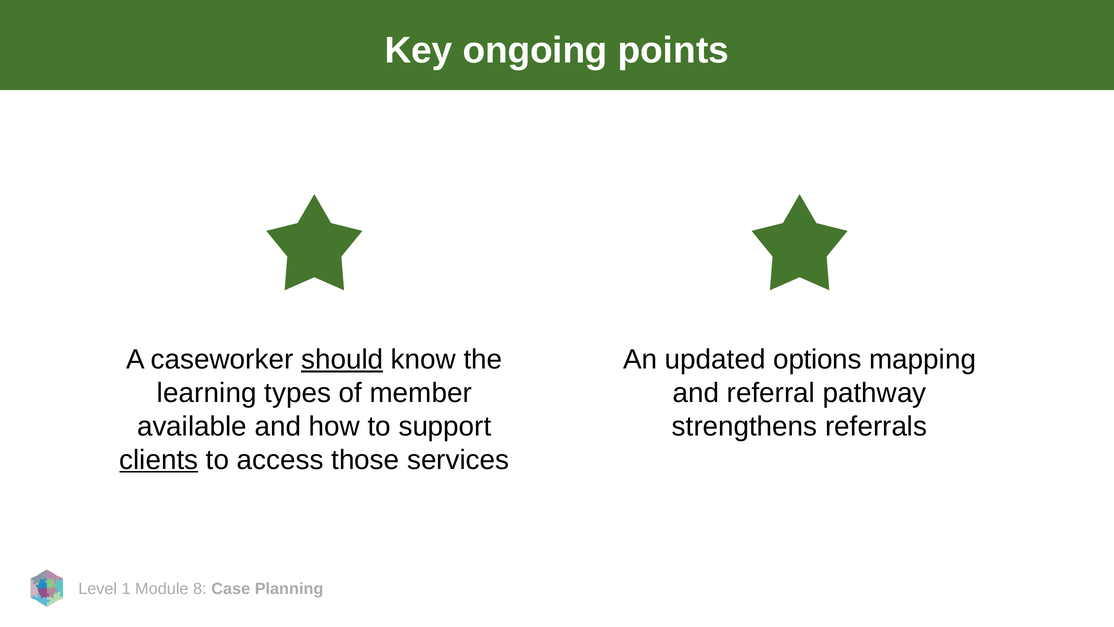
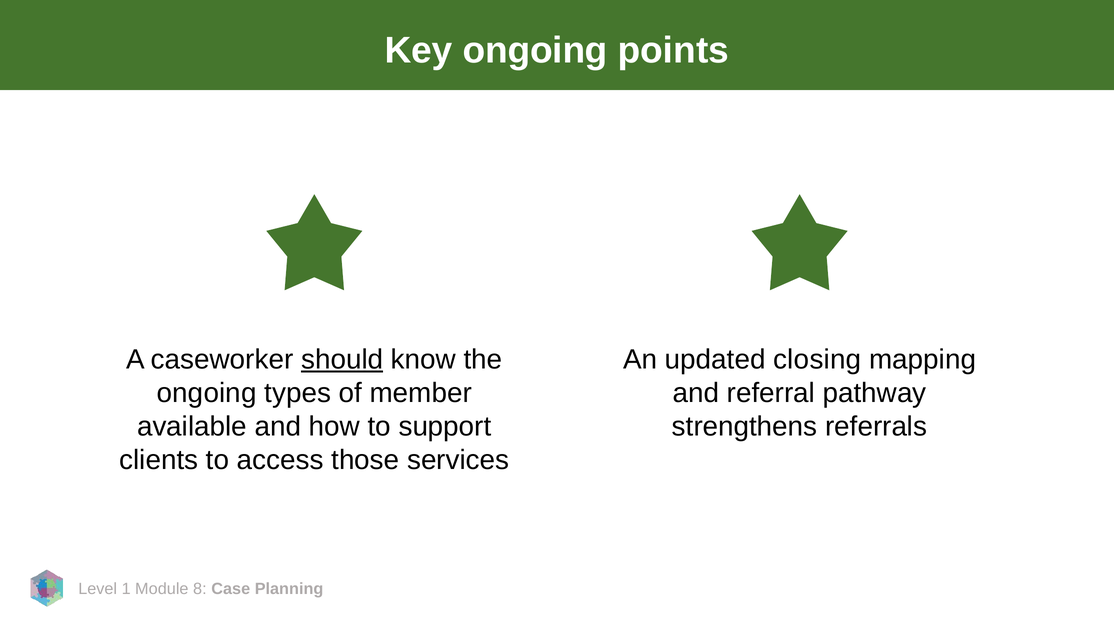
options: options -> closing
learning at (207, 393): learning -> ongoing
clients underline: present -> none
